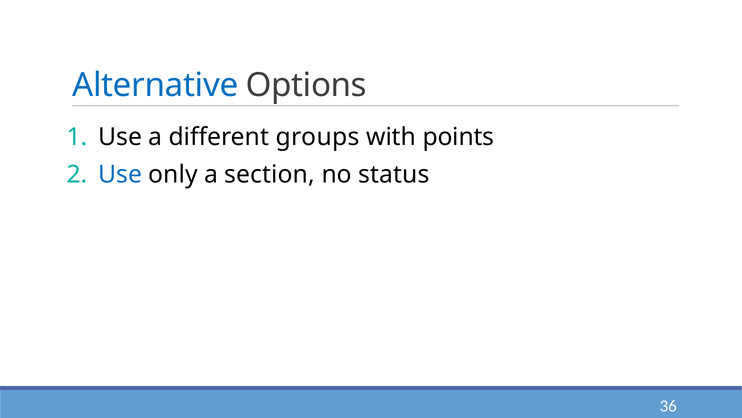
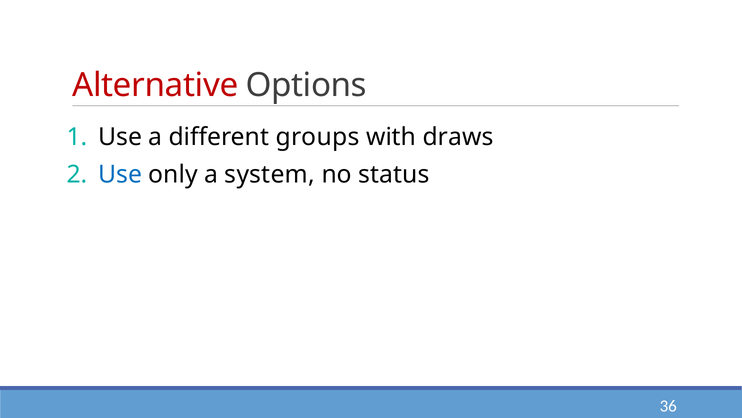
Alternative colour: blue -> red
points: points -> draws
section: section -> system
